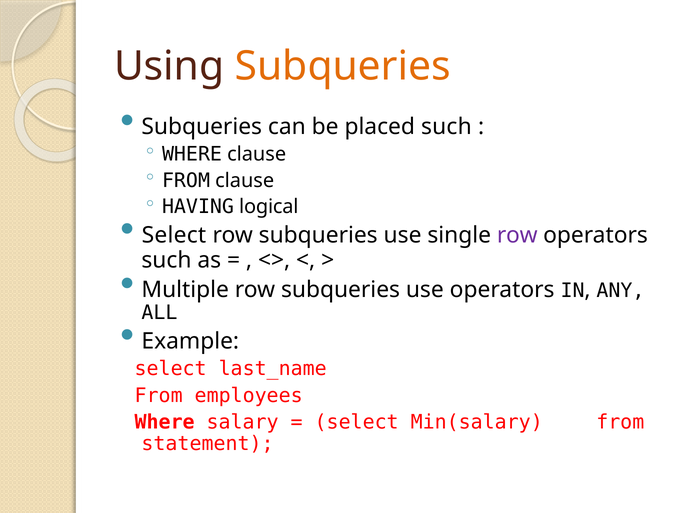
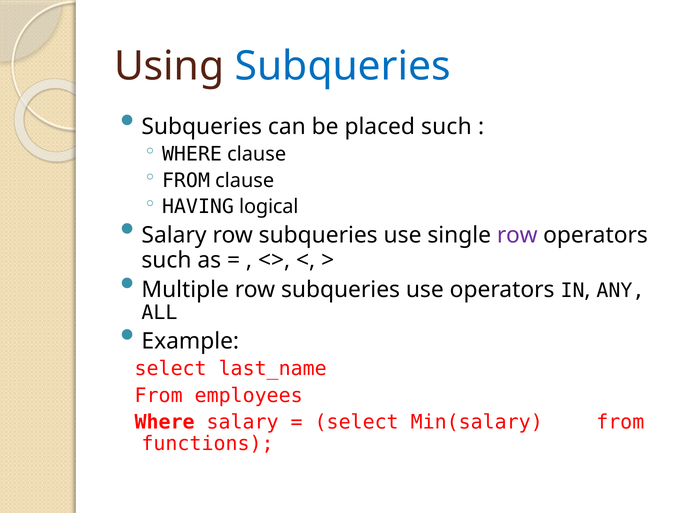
Subqueries at (343, 66) colour: orange -> blue
Select at (174, 235): Select -> Salary
statement: statement -> functions
